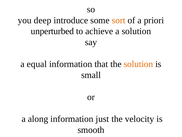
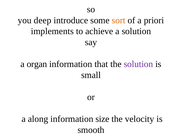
unperturbed: unperturbed -> implements
equal: equal -> organ
solution at (138, 64) colour: orange -> purple
just: just -> size
